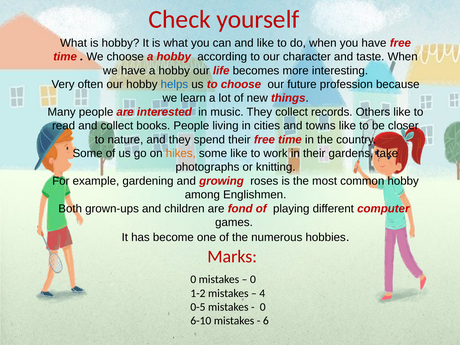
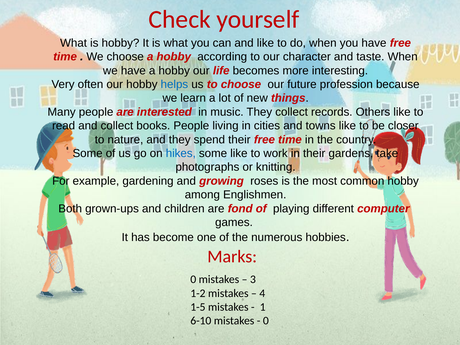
hikes colour: orange -> blue
0 at (253, 279): 0 -> 3
0-5: 0-5 -> 1-5
0 at (263, 307): 0 -> 1
6 at (266, 321): 6 -> 0
